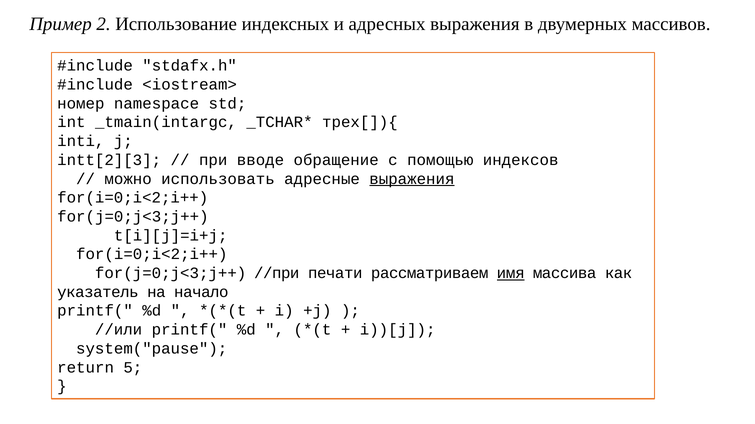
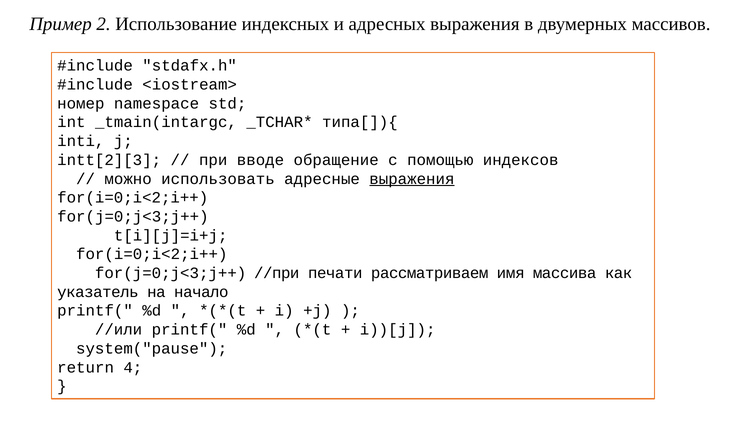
трех[]){: трех[]){ -> типа[]){
имя underline: present -> none
5: 5 -> 4
